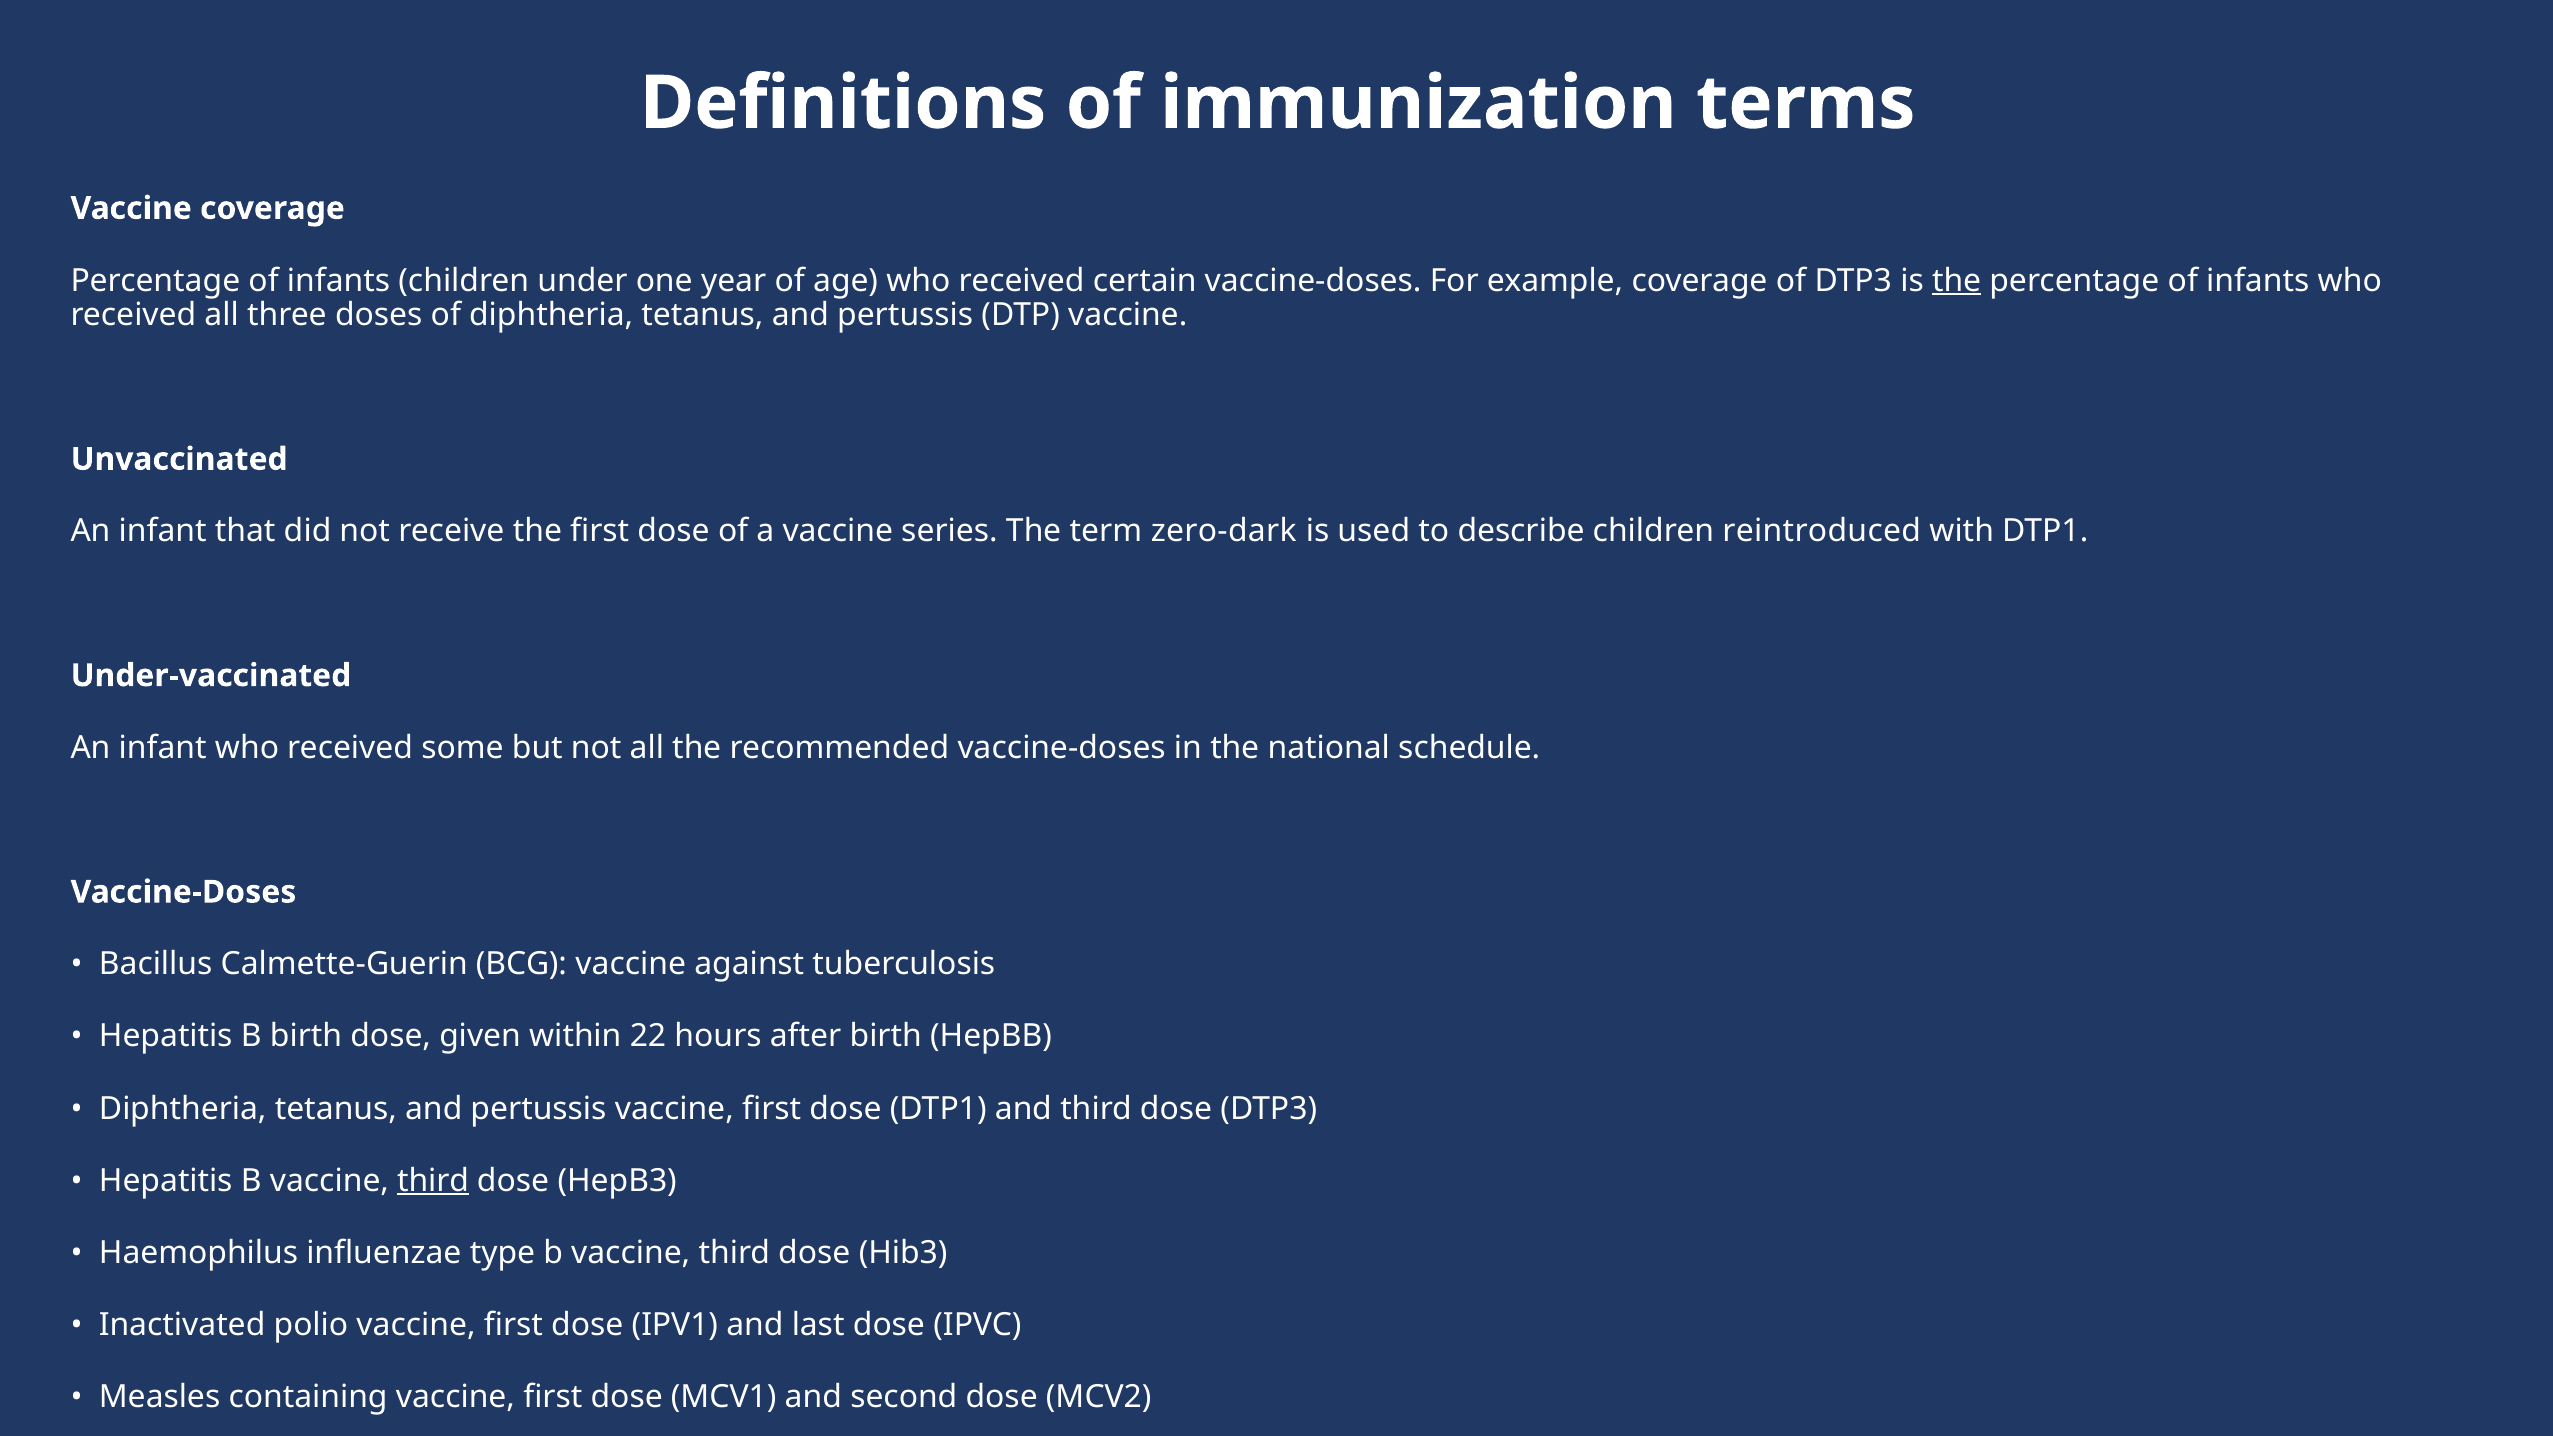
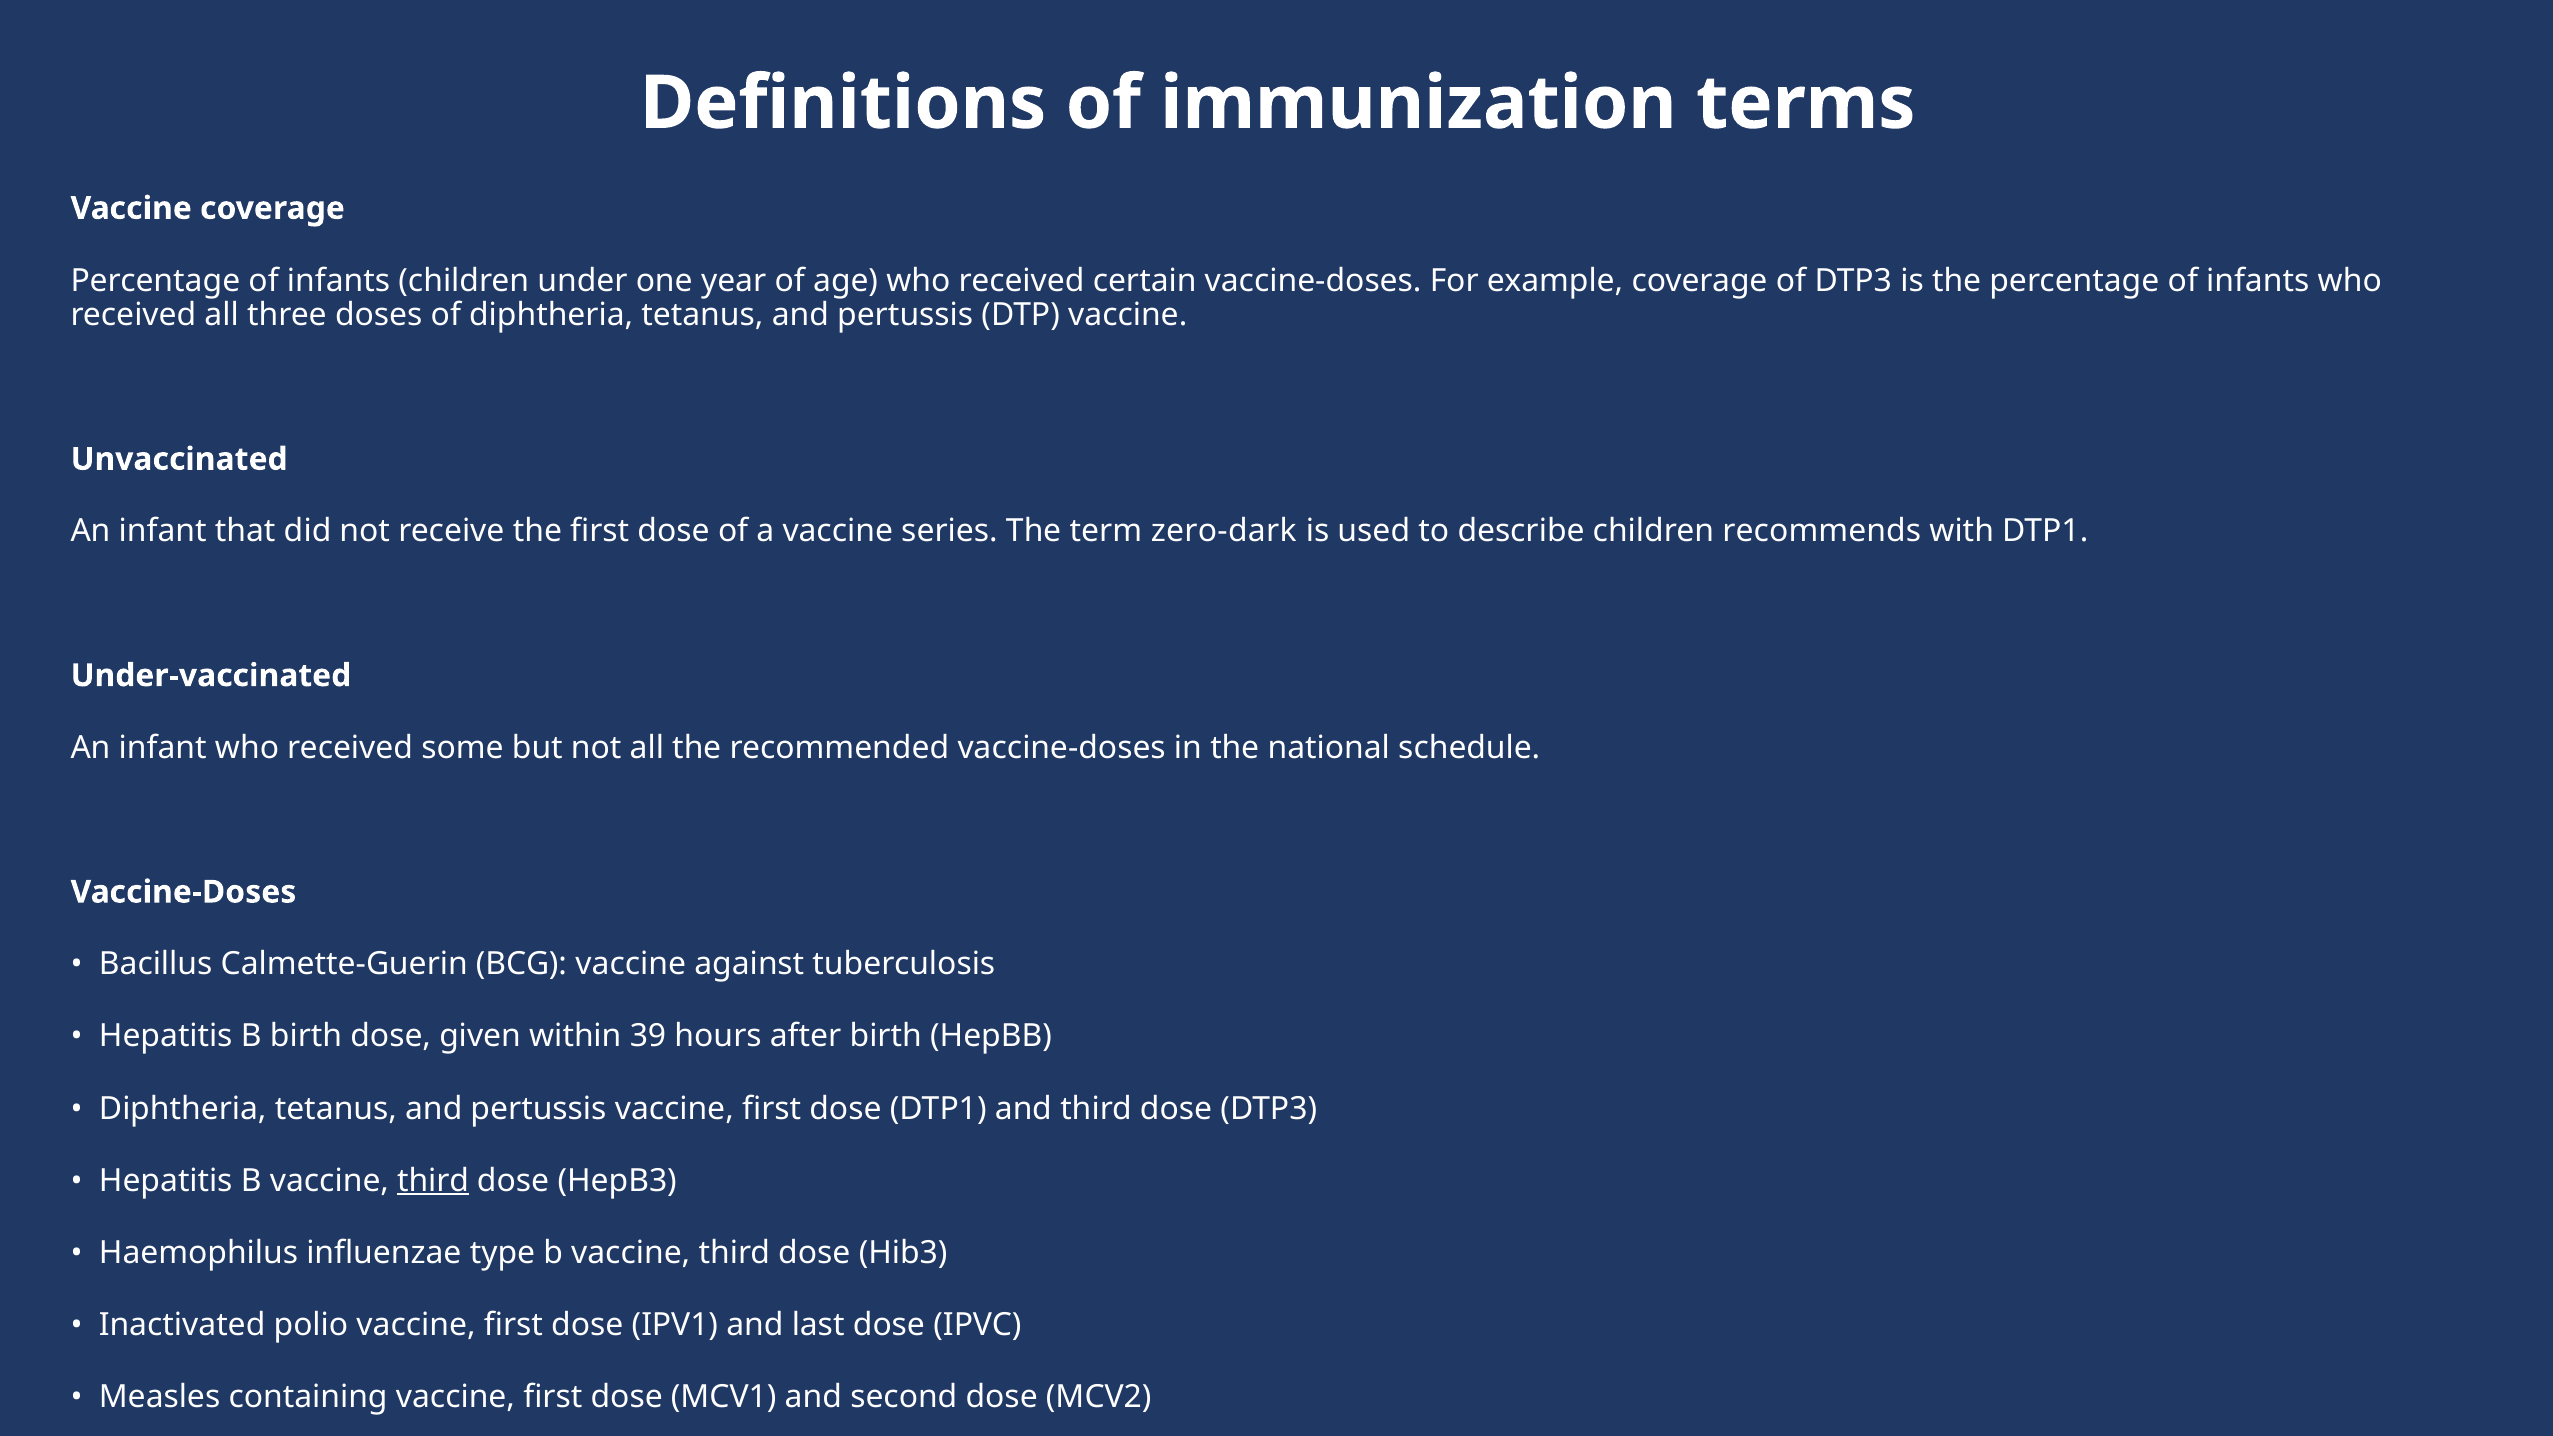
the at (1957, 281) underline: present -> none
reintroduced: reintroduced -> recommends
22: 22 -> 39
